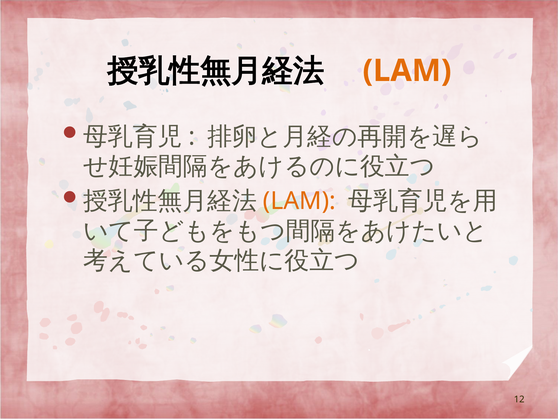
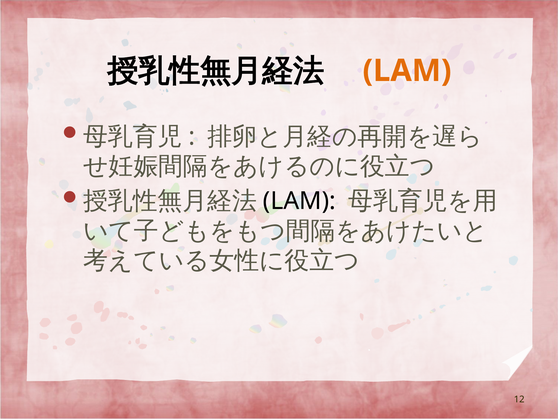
LAM at (299, 201) colour: orange -> black
